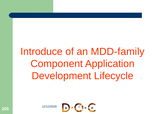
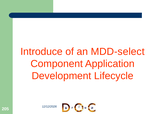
MDD-family: MDD-family -> MDD-select
